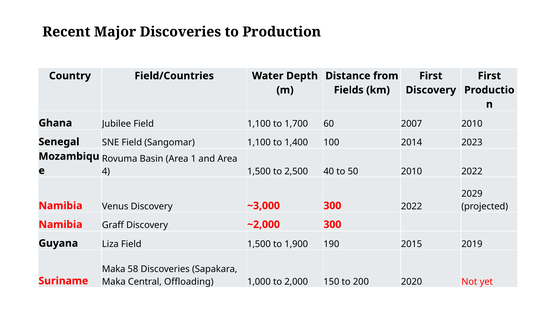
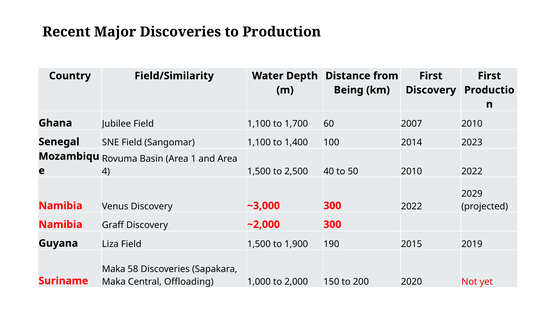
Field/Countries: Field/Countries -> Field/Similarity
Fields: Fields -> Being
